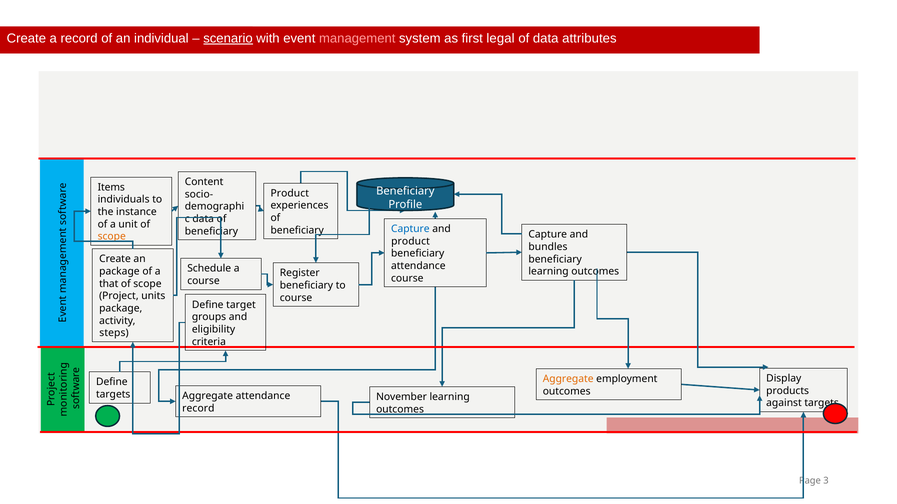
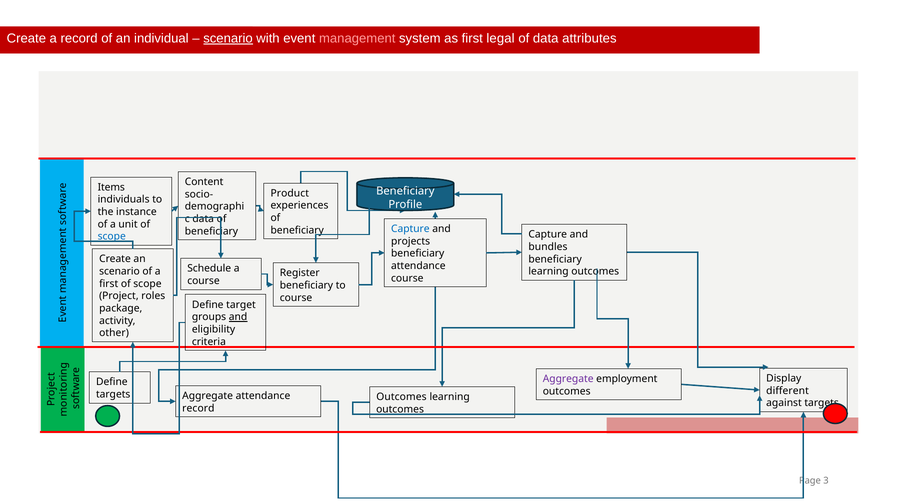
scope at (112, 237) colour: orange -> blue
product at (411, 241): product -> projects
package at (119, 272): package -> scenario
that at (109, 284): that -> first
units: units -> roles
and at (238, 317) underline: none -> present
steps: steps -> other
Aggregate at (568, 379) colour: orange -> purple
products: products -> different
November at (402, 397): November -> Outcomes
